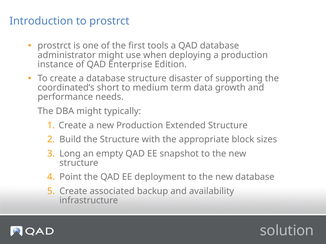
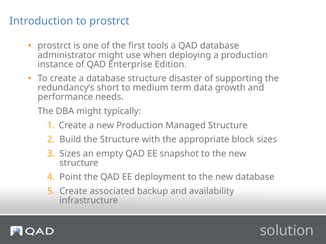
coordinated’s: coordinated’s -> redundancy’s
Extended: Extended -> Managed
Long at (70, 154): Long -> Sizes
